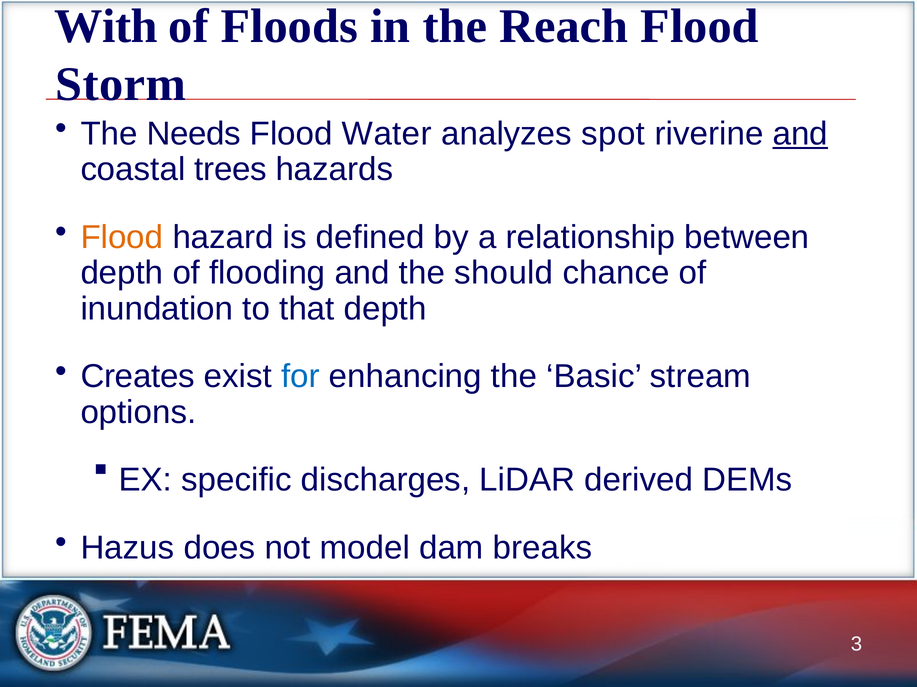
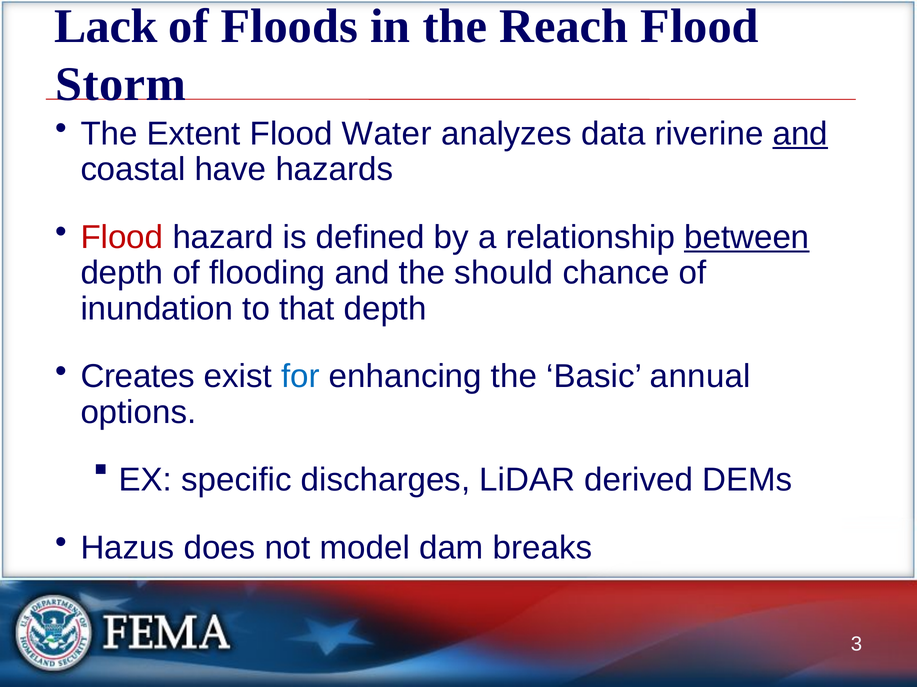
With: With -> Lack
Needs: Needs -> Extent
spot: spot -> data
trees: trees -> have
Flood at (122, 237) colour: orange -> red
between underline: none -> present
stream: stream -> annual
